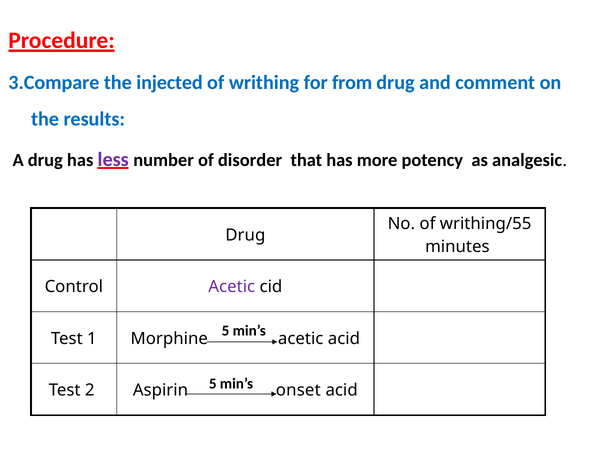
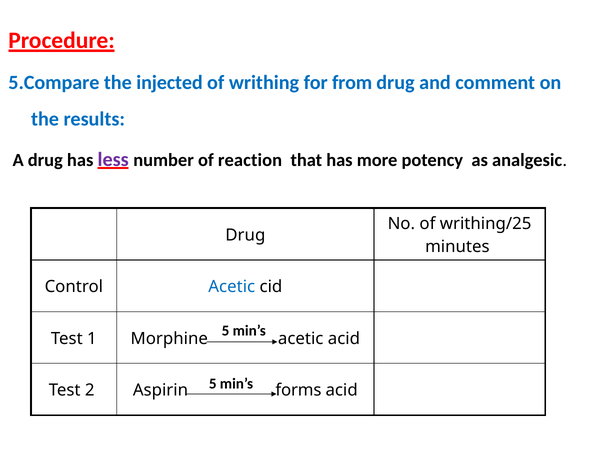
3.Compare: 3.Compare -> 5.Compare
disorder: disorder -> reaction
writhing/55: writhing/55 -> writhing/25
Acetic at (232, 287) colour: purple -> blue
onset: onset -> forms
